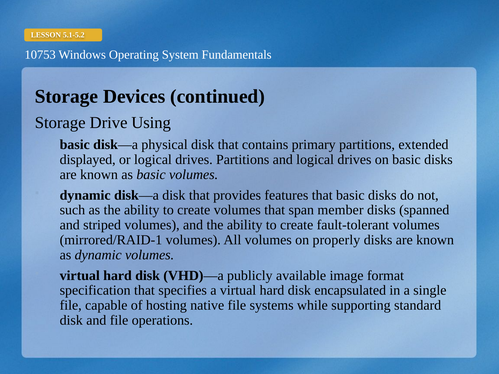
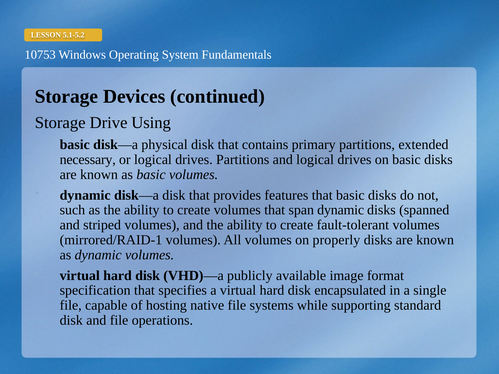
displayed: displayed -> necessary
span member: member -> dynamic
